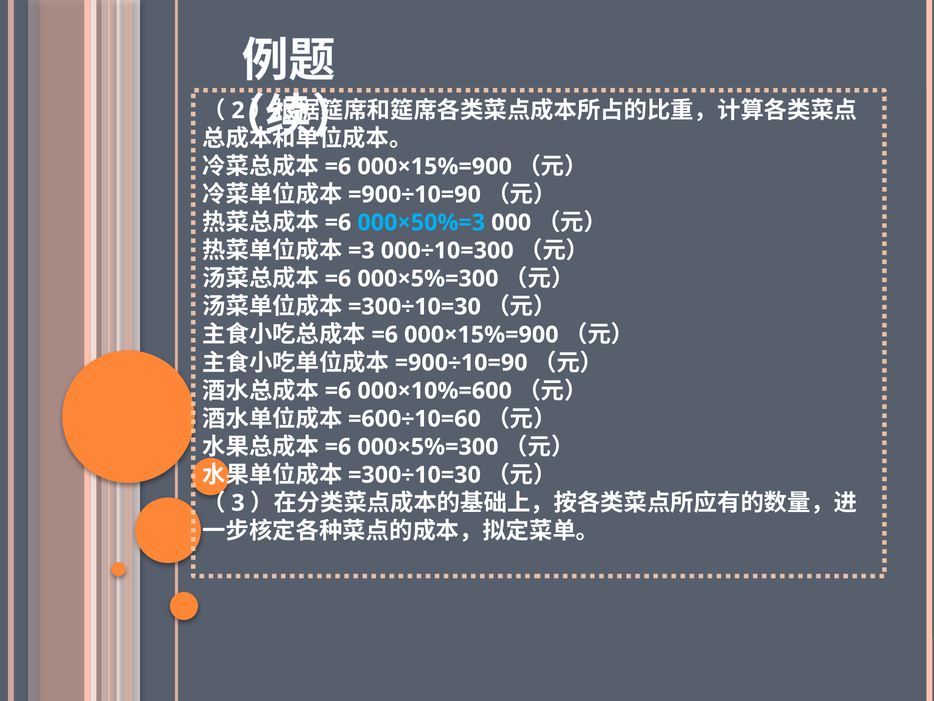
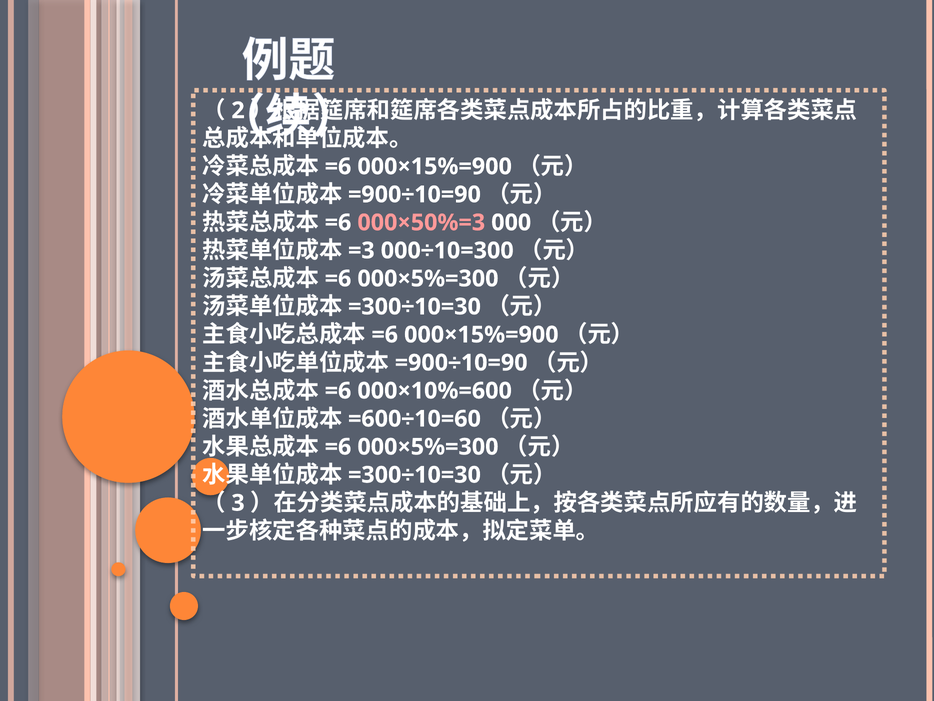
000×50%=3 colour: light blue -> pink
